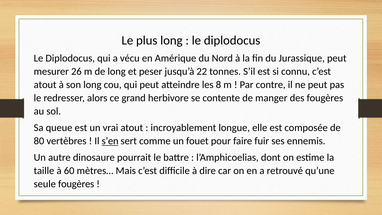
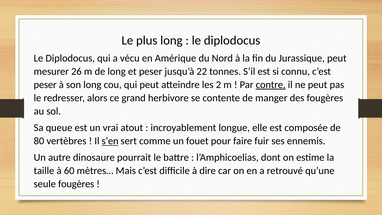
atout at (45, 85): atout -> peser
8: 8 -> 2
contre underline: none -> present
